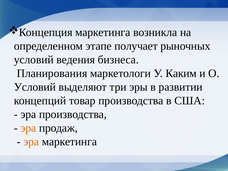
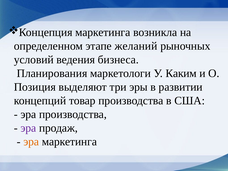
получает: получает -> желаний
Условий at (35, 87): Условий -> Позиция
эра at (28, 128) colour: orange -> purple
